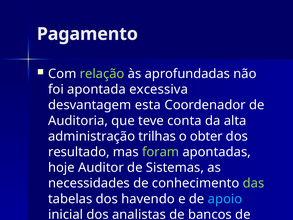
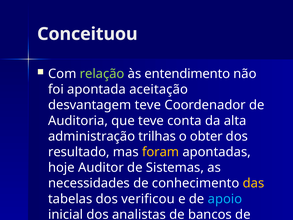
Pagamento: Pagamento -> Conceituou
aprofundadas: aprofundadas -> entendimento
excessiva: excessiva -> aceitação
desvantagem esta: esta -> teve
foram colour: light green -> yellow
das colour: light green -> yellow
havendo: havendo -> verificou
